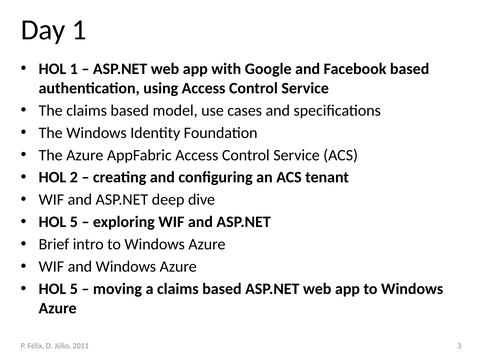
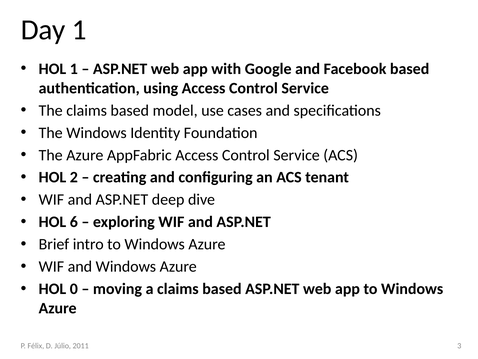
5 at (74, 222): 5 -> 6
5 at (74, 289): 5 -> 0
